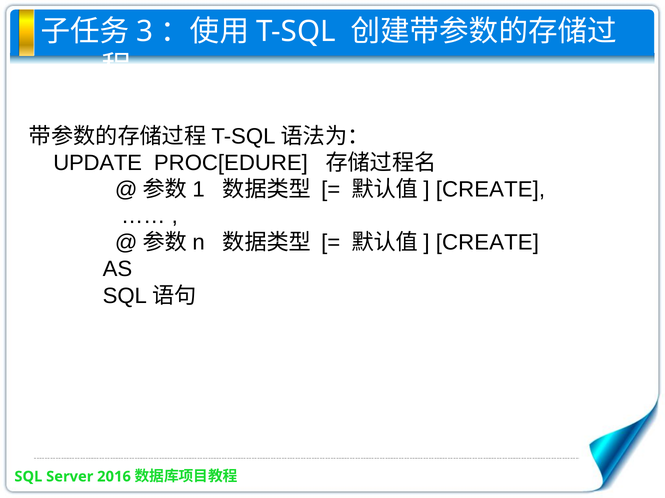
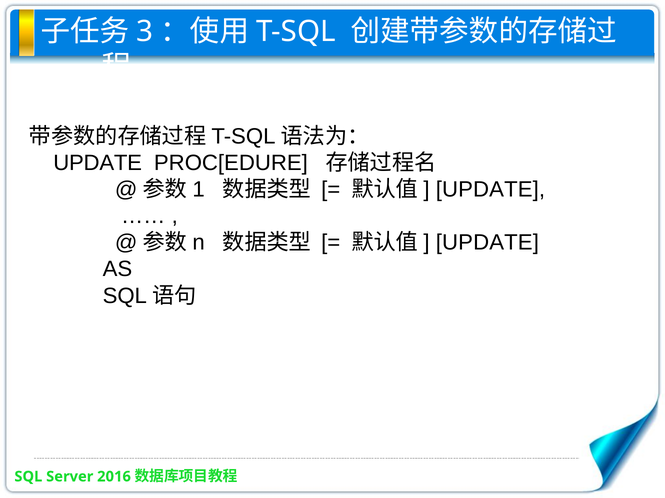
CREATE at (490, 190): CREATE -> UPDATE
CREATE at (487, 243): CREATE -> UPDATE
